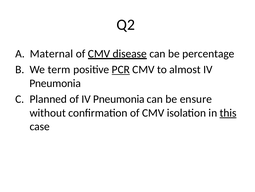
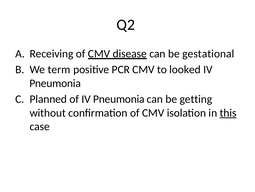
Maternal: Maternal -> Receiving
percentage: percentage -> gestational
PCR underline: present -> none
almost: almost -> looked
ensure: ensure -> getting
